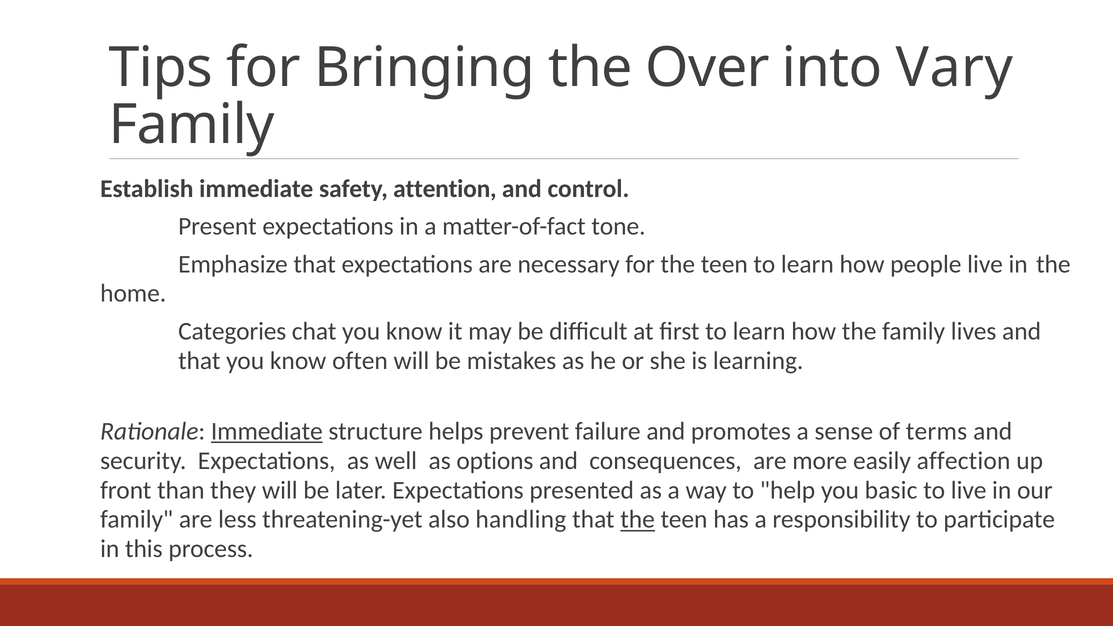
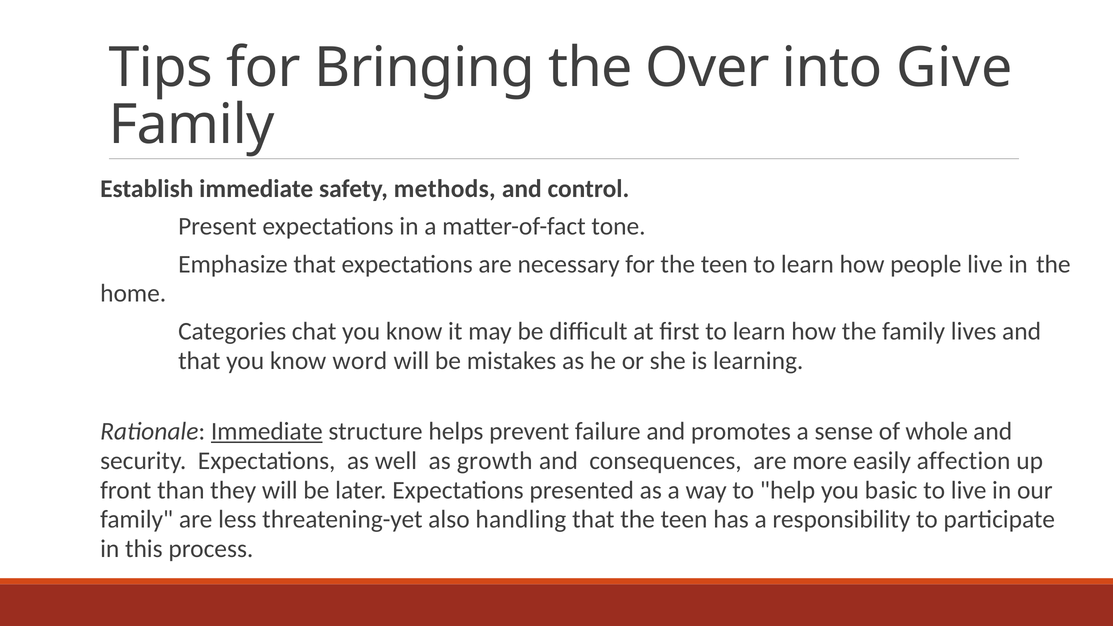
Vary: Vary -> Give
attention: attention -> methods
often: often -> word
terms: terms -> whole
options: options -> growth
the at (638, 520) underline: present -> none
